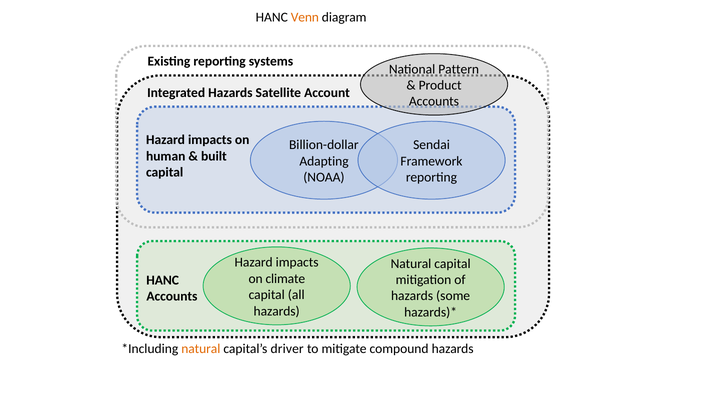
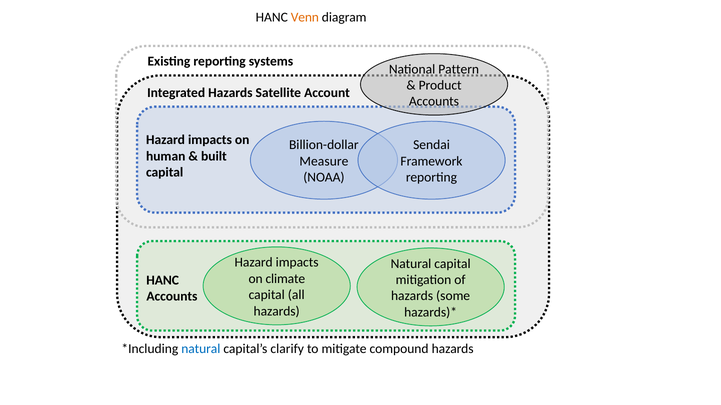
Adapting: Adapting -> Measure
natural at (201, 349) colour: orange -> blue
driver: driver -> clarify
